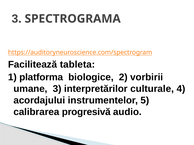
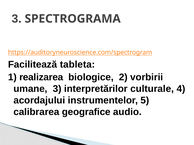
platforma: platforma -> realizarea
progresivă: progresivă -> geografice
